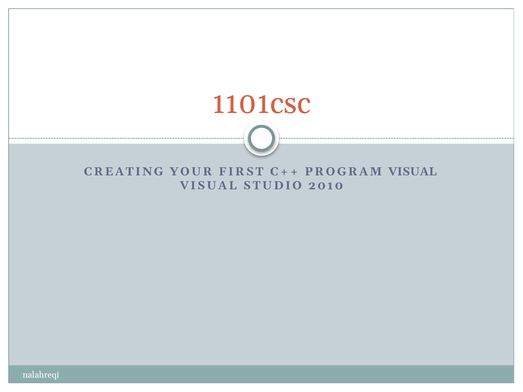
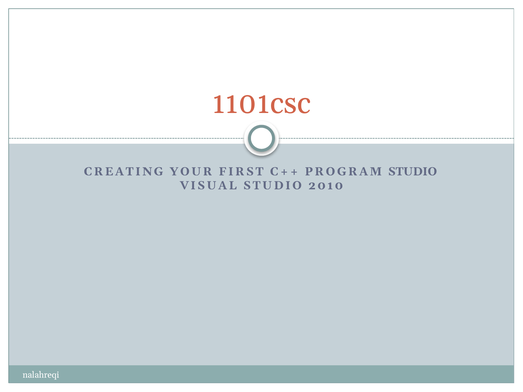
PROGRAM VISUAL: VISUAL -> STUDIO
